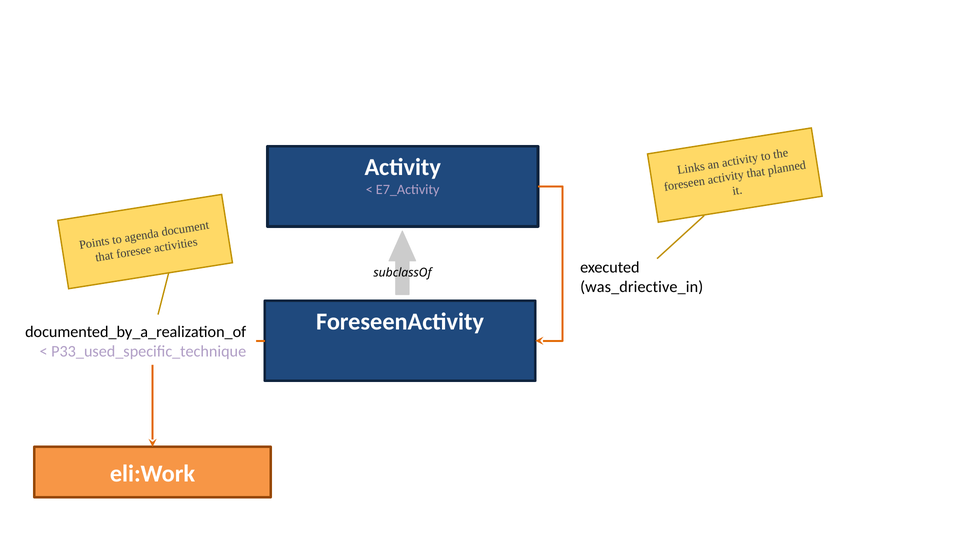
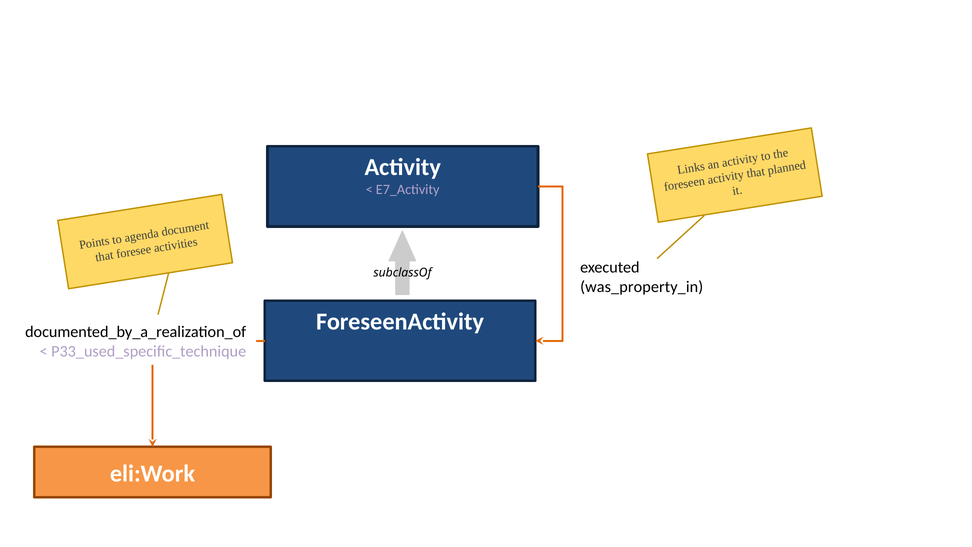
was_driective_in: was_driective_in -> was_property_in
